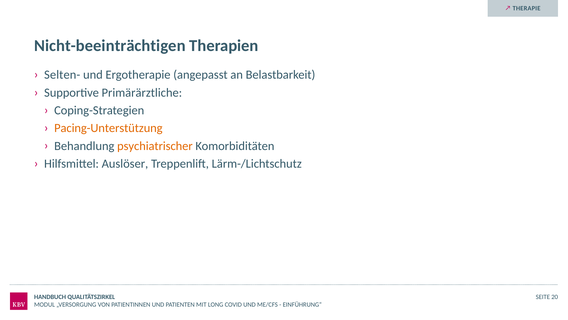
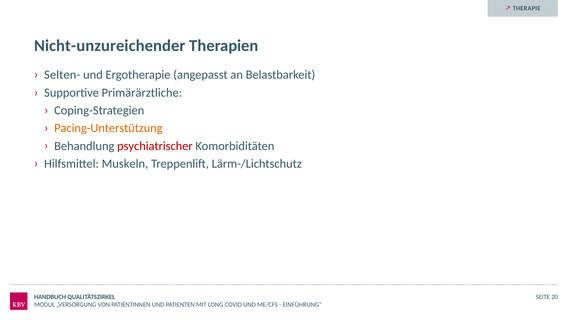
Nicht-beeinträchtigen: Nicht-beeinträchtigen -> Nicht-unzureichender
psychiatrischer colour: orange -> red
Auslöser: Auslöser -> Muskeln
